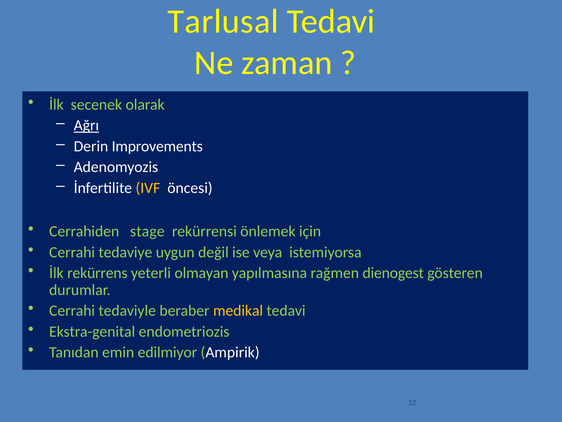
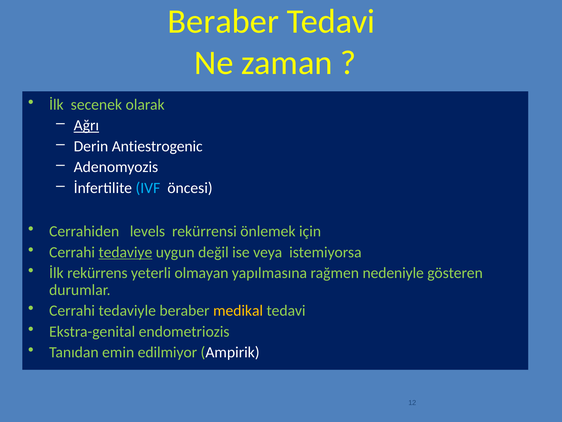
Tarlusal at (223, 22): Tarlusal -> Beraber
Improvements: Improvements -> Antiestrogenic
IVF colour: yellow -> light blue
stage: stage -> levels
tedaviye underline: none -> present
dienogest: dienogest -> nedeniyle
